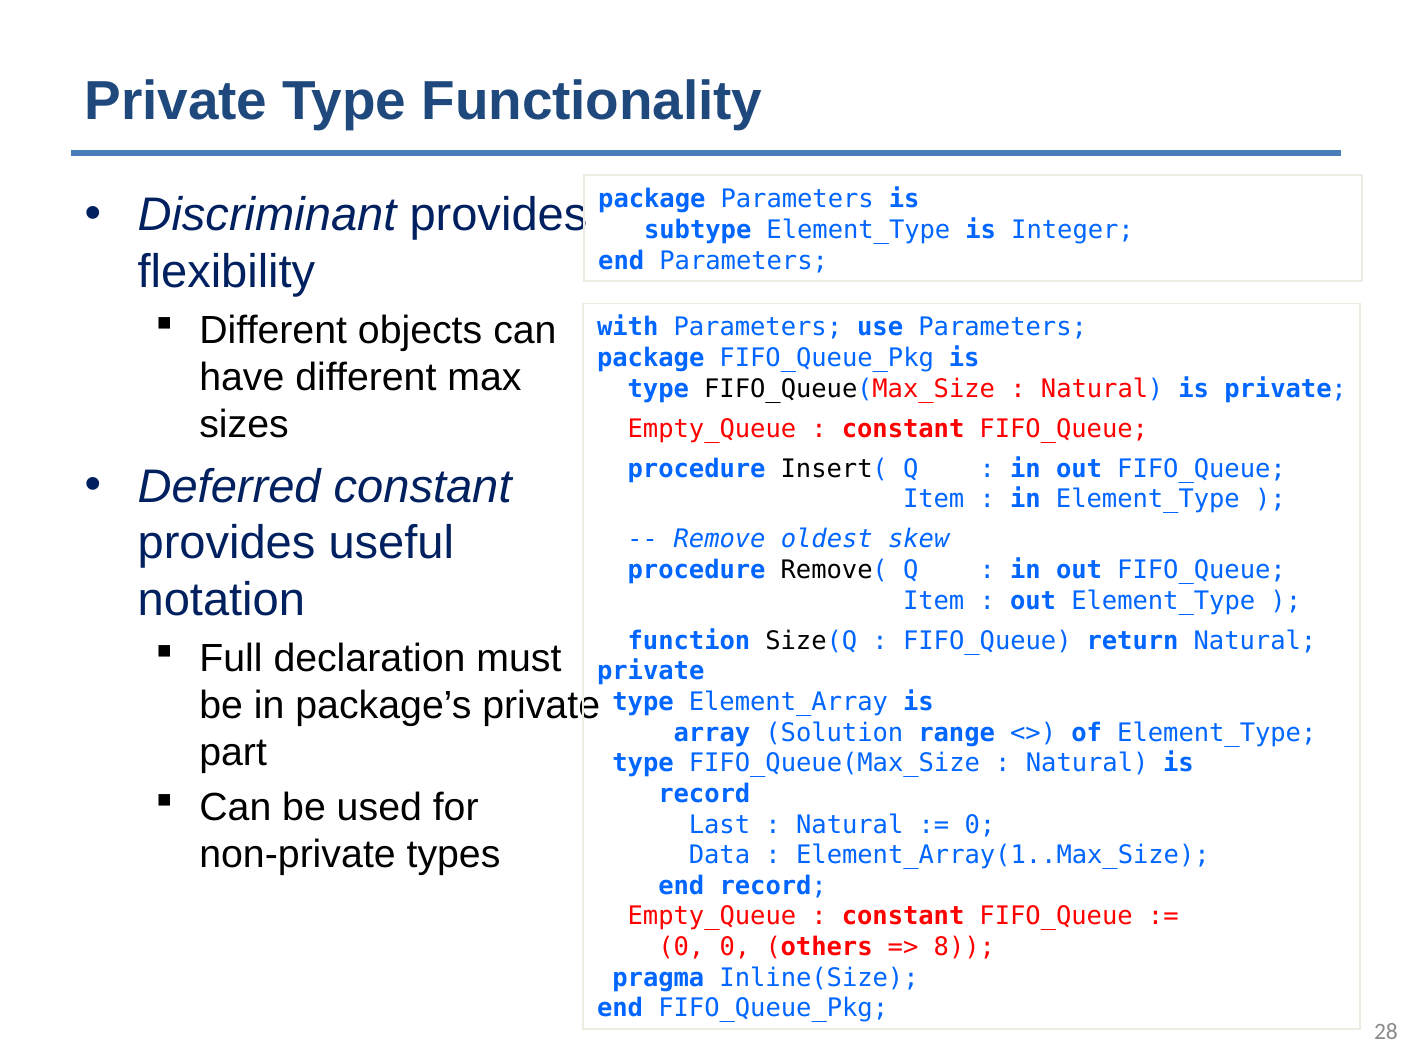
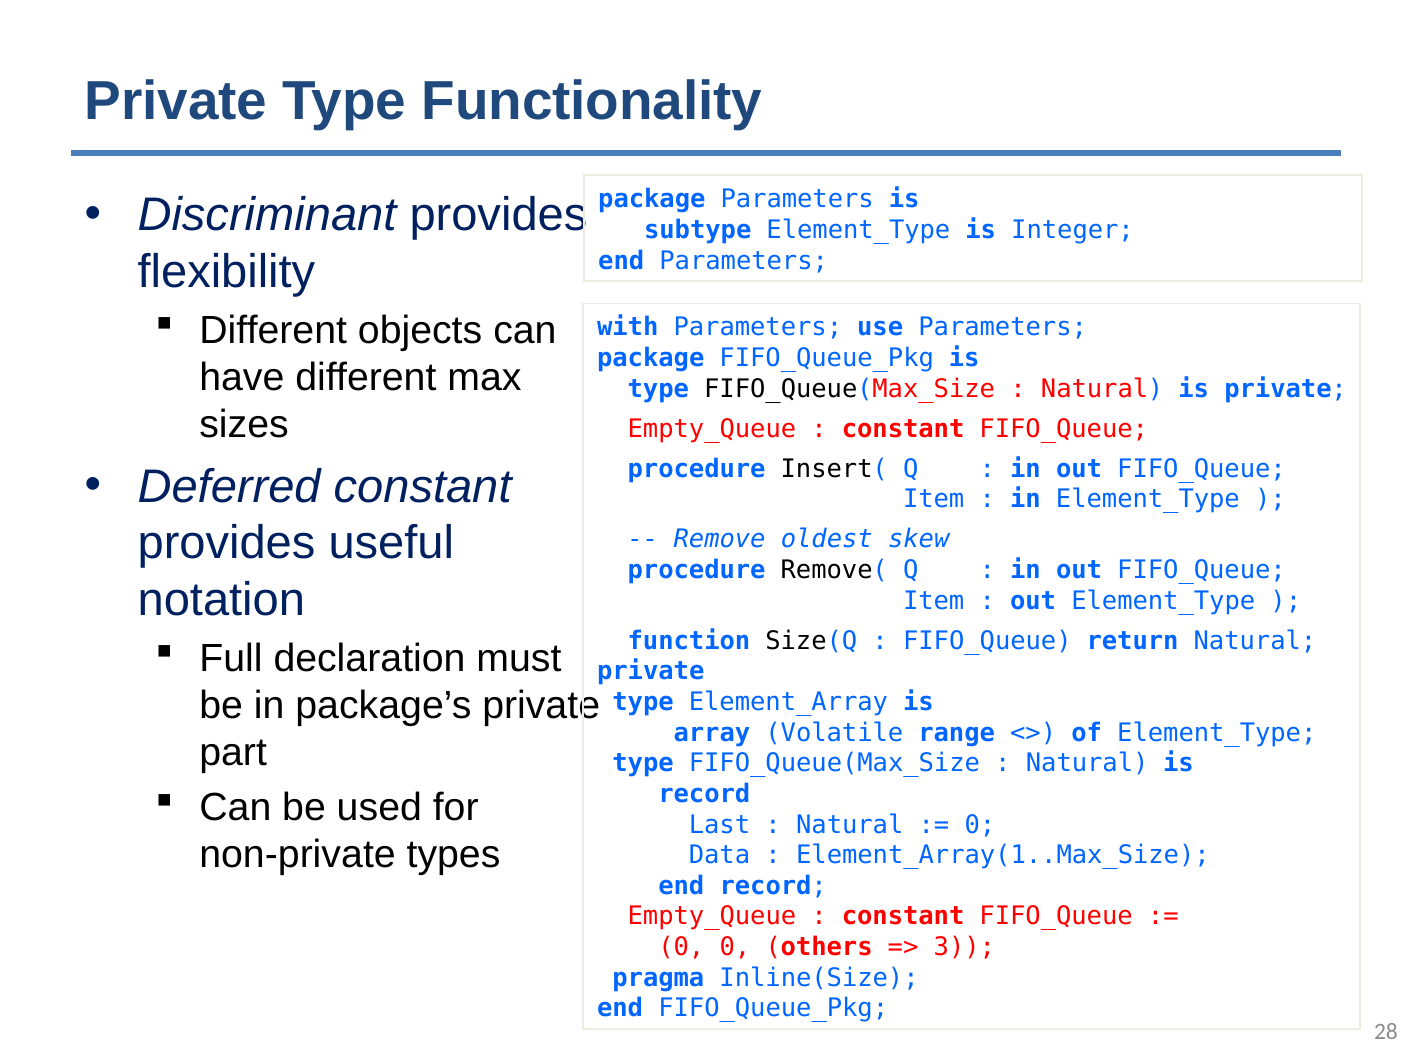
Solution: Solution -> Volatile
8: 8 -> 3
